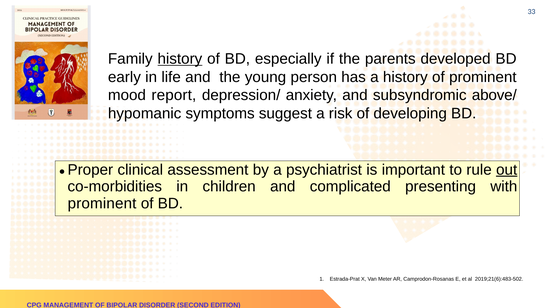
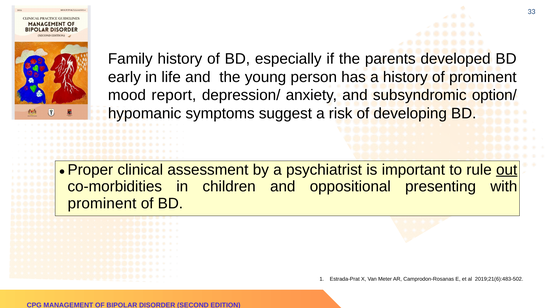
history at (180, 59) underline: present -> none
above/: above/ -> option/
complicated: complicated -> oppositional
